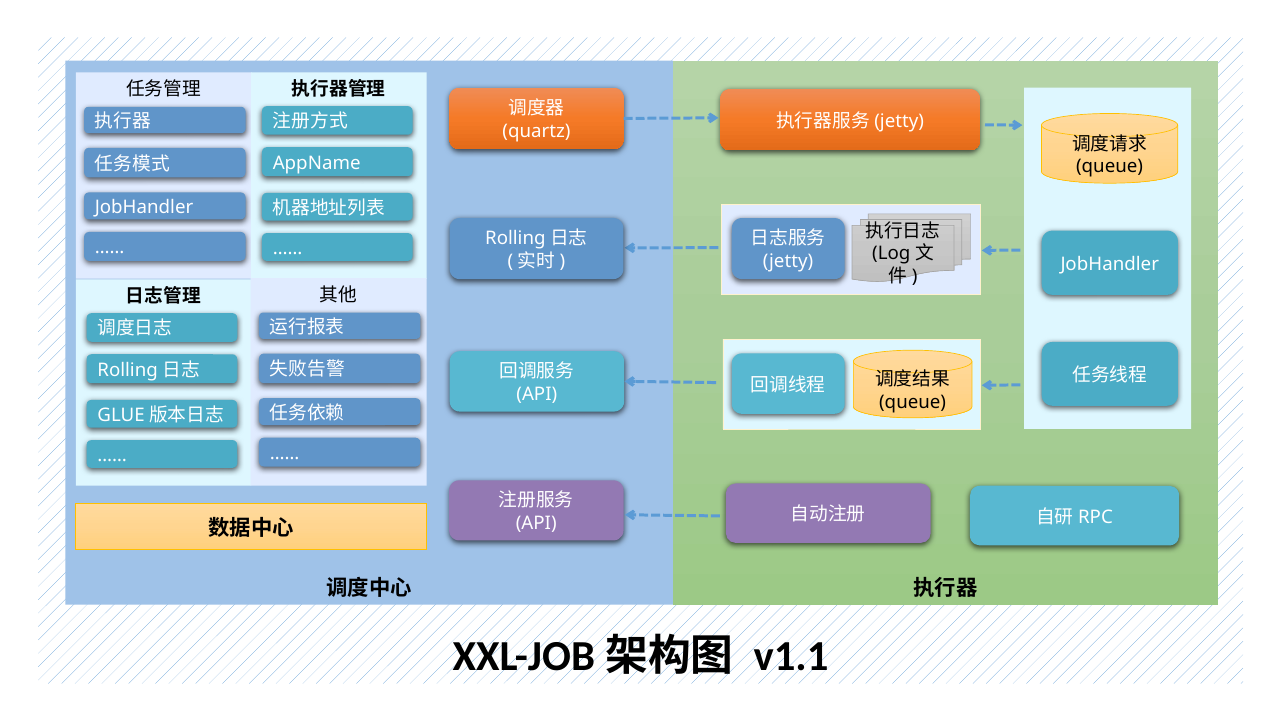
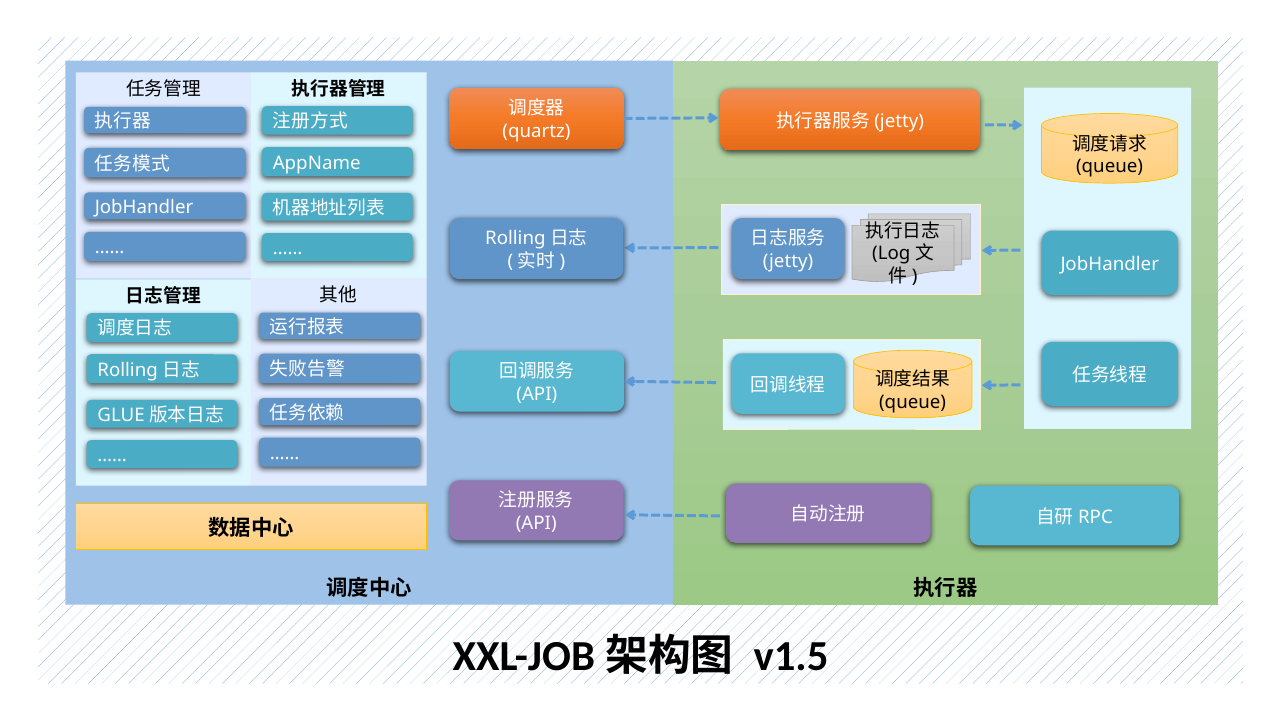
v1.1: v1.1 -> v1.5
